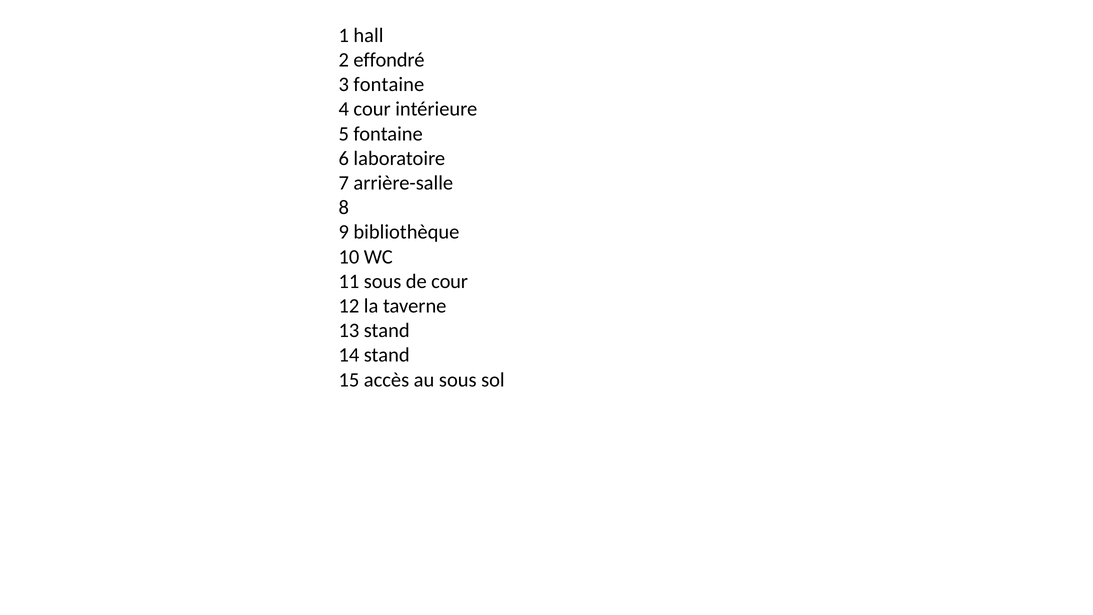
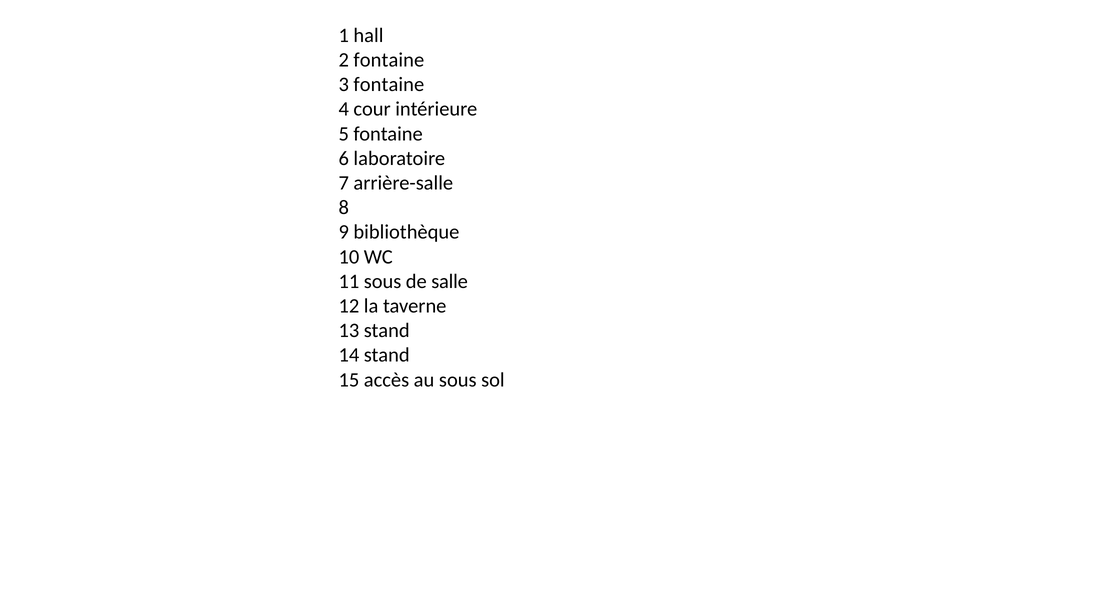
2 effondré: effondré -> fontaine
de cour: cour -> salle
